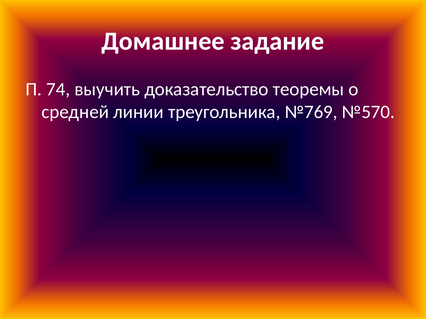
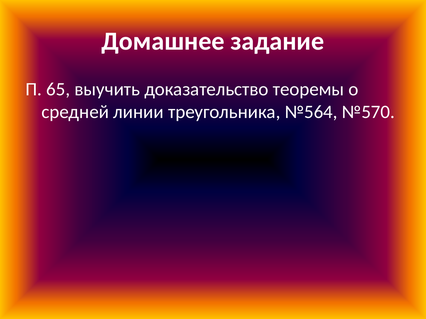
74: 74 -> 65
№769: №769 -> №564
